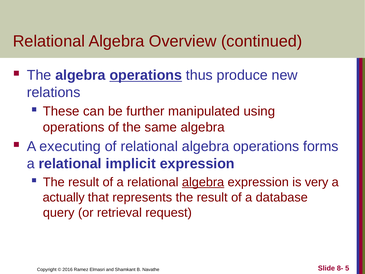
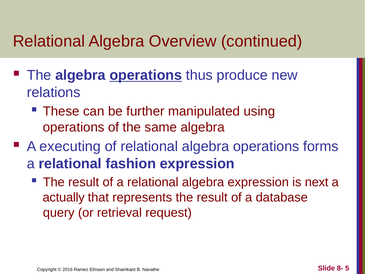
implicit: implicit -> fashion
algebra at (203, 182) underline: present -> none
very: very -> next
